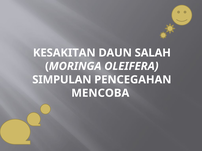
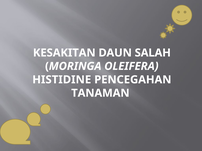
SIMPULAN: SIMPULAN -> HISTIDINE
MENCOBA: MENCOBA -> TANAMAN
